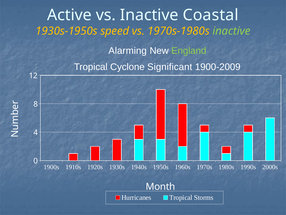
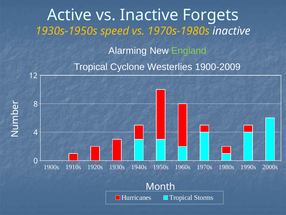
Coastal: Coastal -> Forgets
inactive at (231, 31) colour: light green -> white
Significant: Significant -> Westerlies
